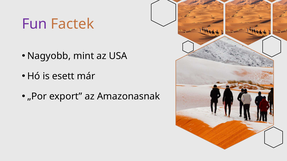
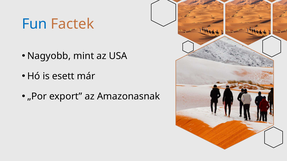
Fun colour: purple -> blue
